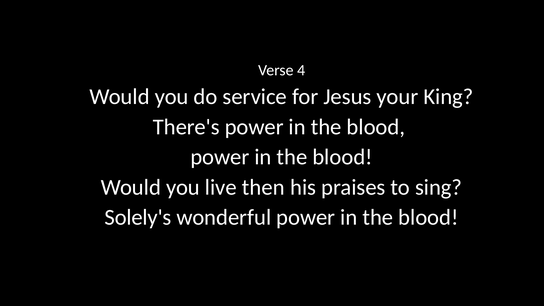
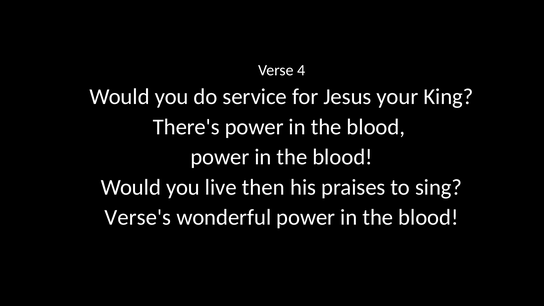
Solely's: Solely's -> Verse's
